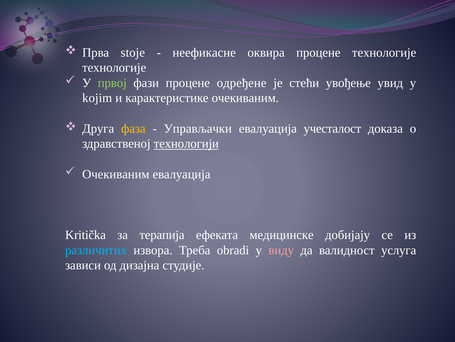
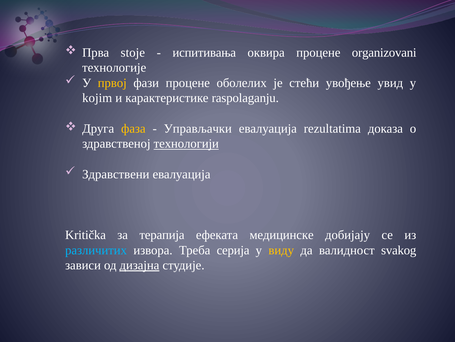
неефикасне: неефикасне -> испитивања
процене технологије: технологије -> organizovani
првој colour: light green -> yellow
одређене: одређене -> оболелих
карактеристике очекиваним: очекиваним -> raspolaganju
учесталост: учесталост -> rezultatima
Очекиваним at (116, 174): Очекиваним -> Здравствени
obradi: obradi -> серија
виду colour: pink -> yellow
услуга: услуга -> svakog
дизајна underline: none -> present
